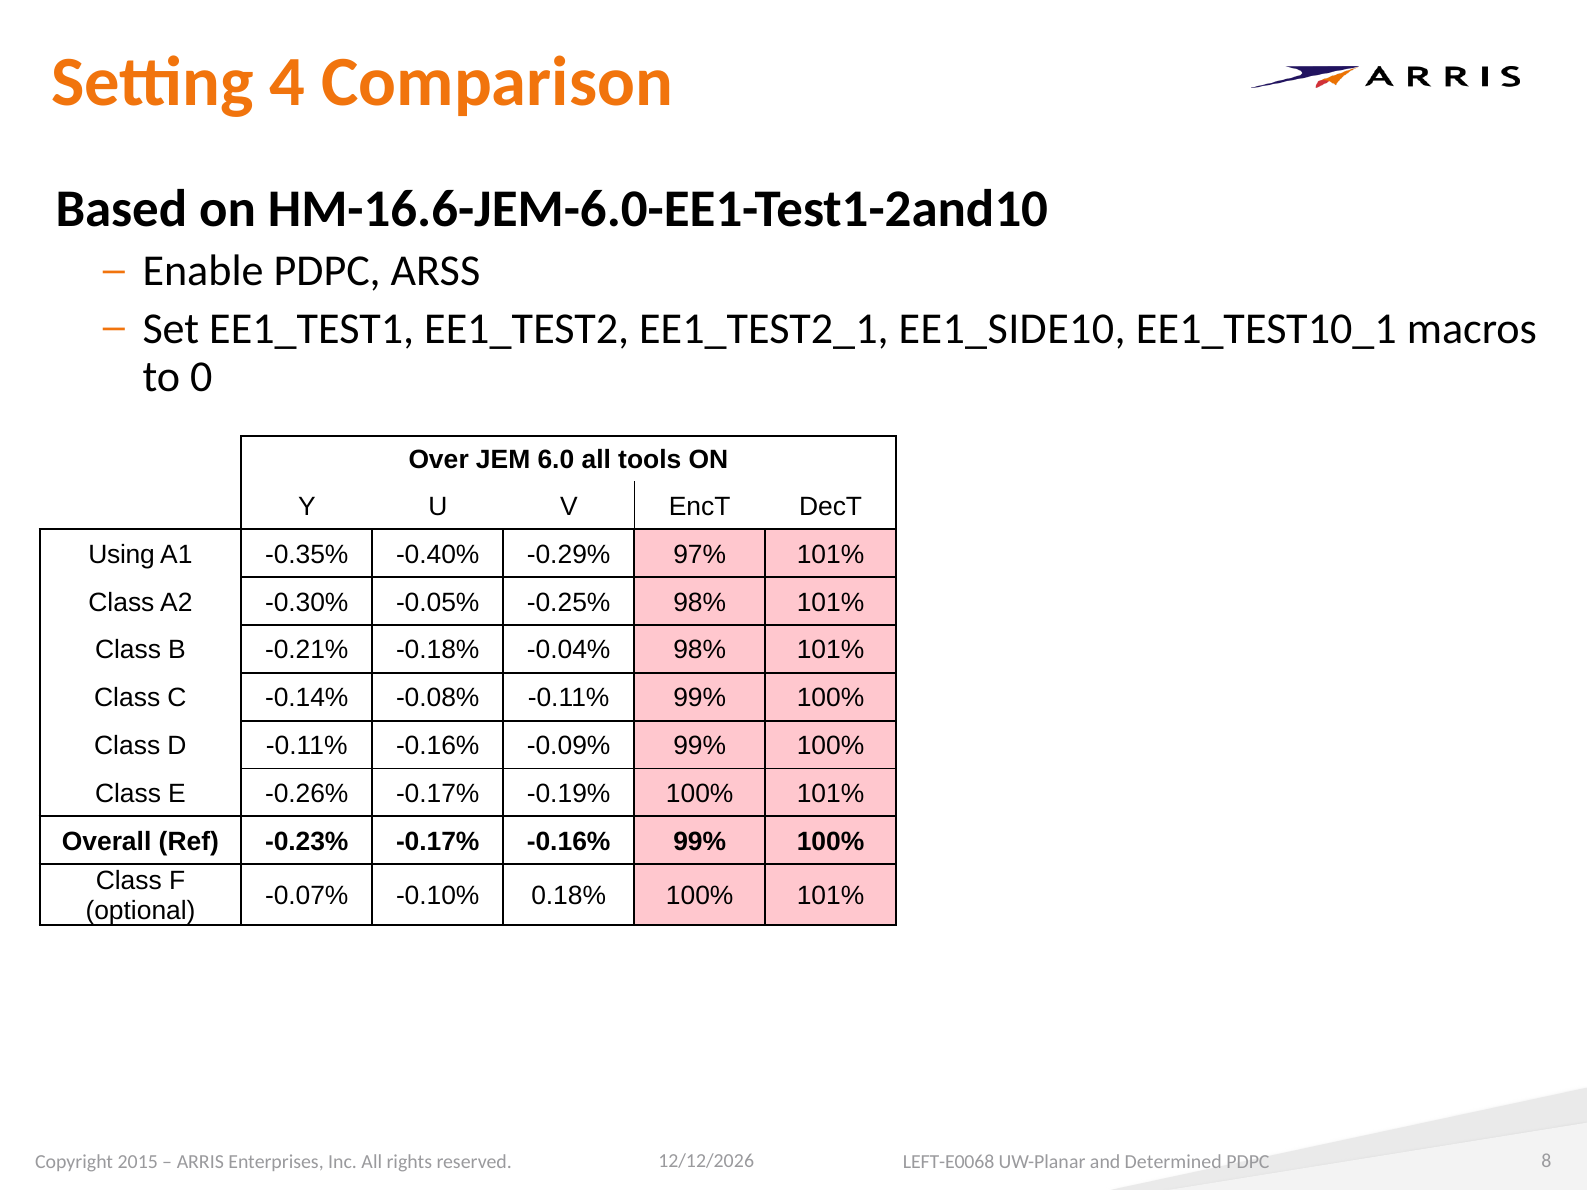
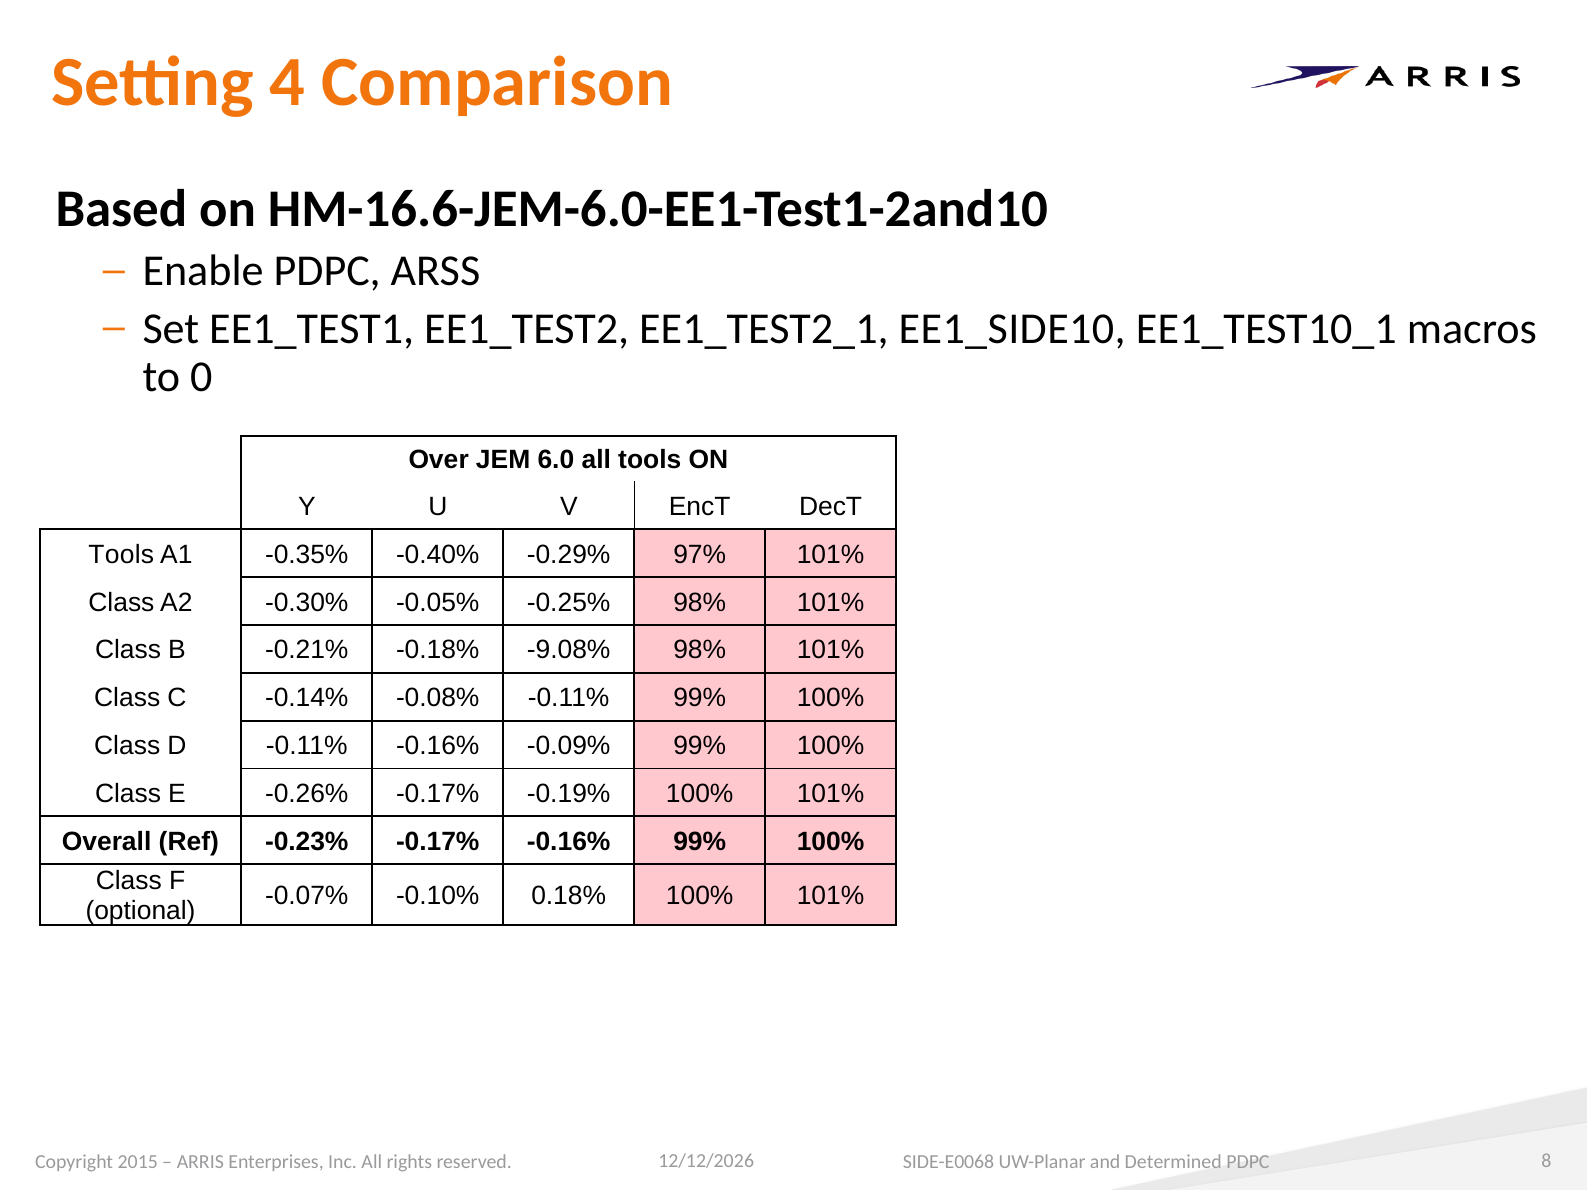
Using at (122, 555): Using -> Tools
-0.04%: -0.04% -> -9.08%
LEFT-E0068: LEFT-E0068 -> SIDE-E0068
